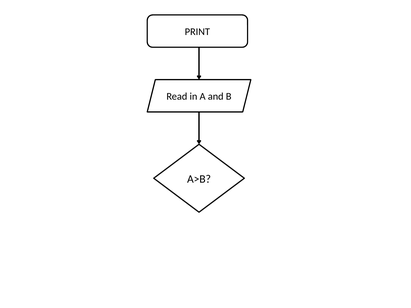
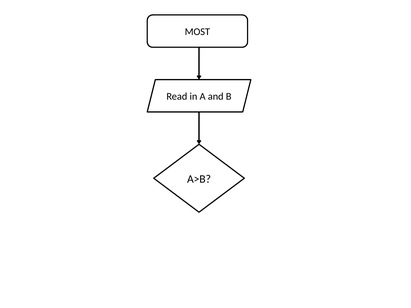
PRINT: PRINT -> MOST
